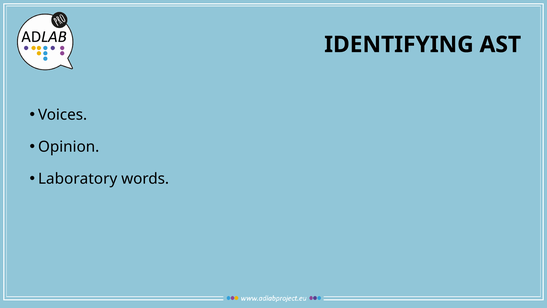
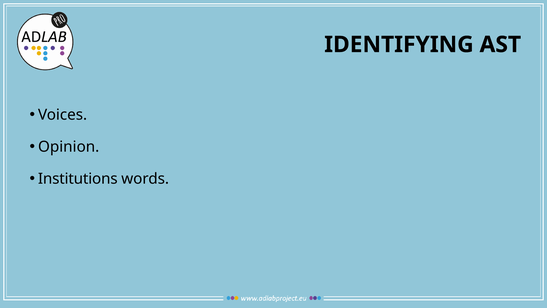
Laboratory: Laboratory -> Institutions
